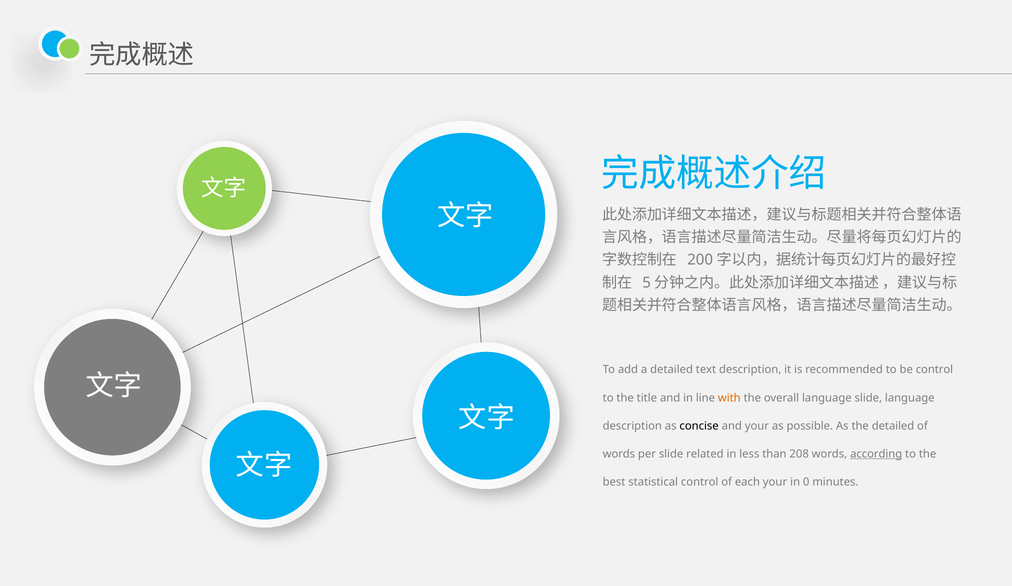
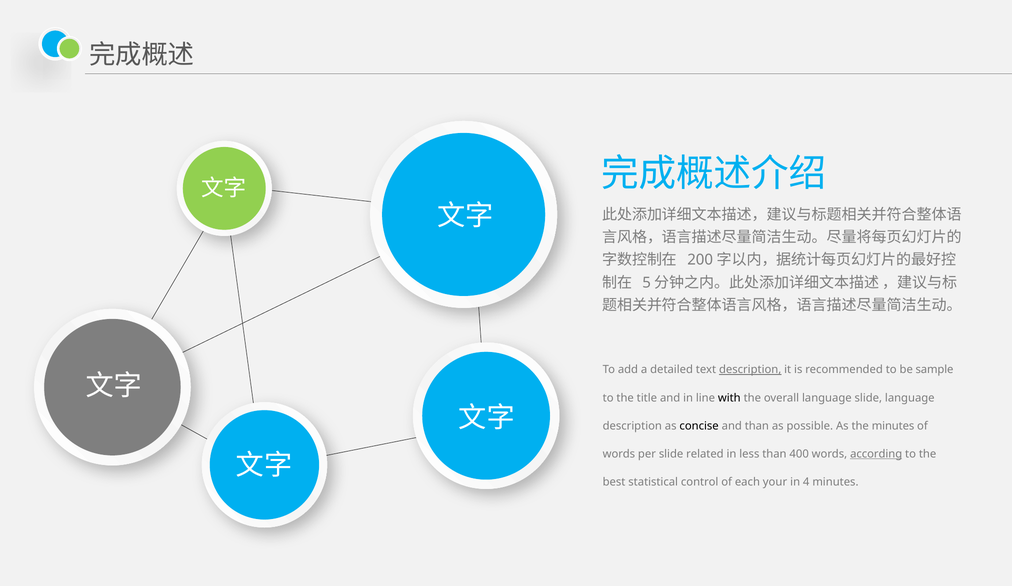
description at (750, 370) underline: none -> present
be control: control -> sample
with colour: orange -> black
and your: your -> than
the detailed: detailed -> minutes
208: 208 -> 400
0: 0 -> 4
